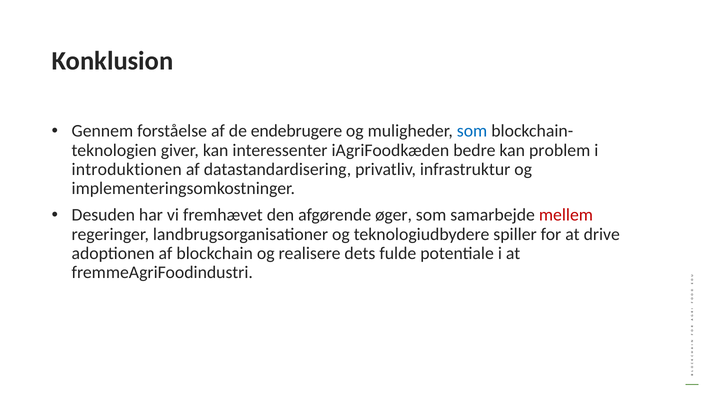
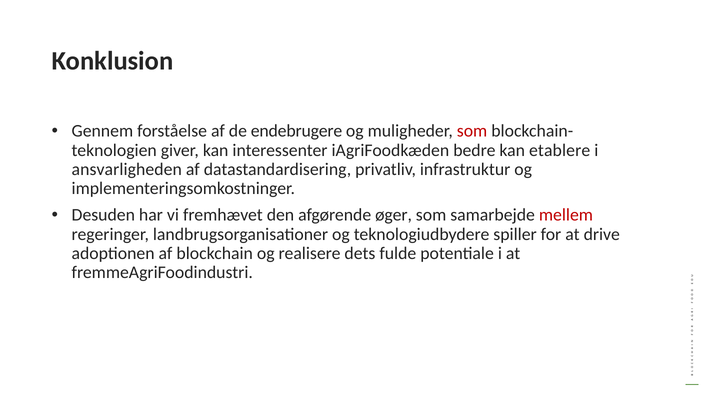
som at (472, 131) colour: blue -> red
problem: problem -> etablere
introduktionen: introduktionen -> ansvarligheden
